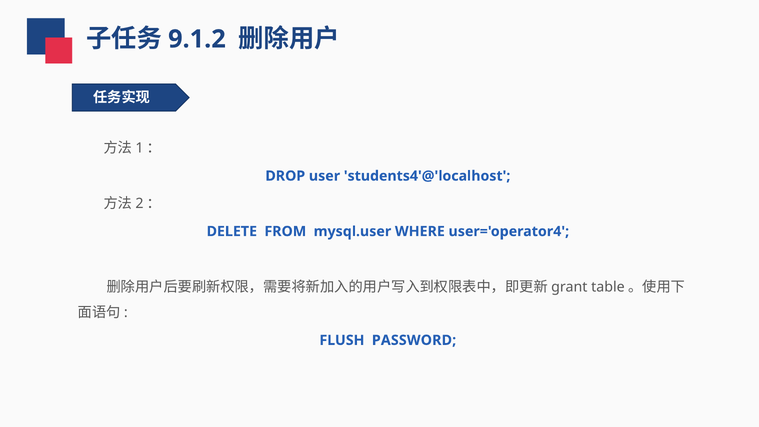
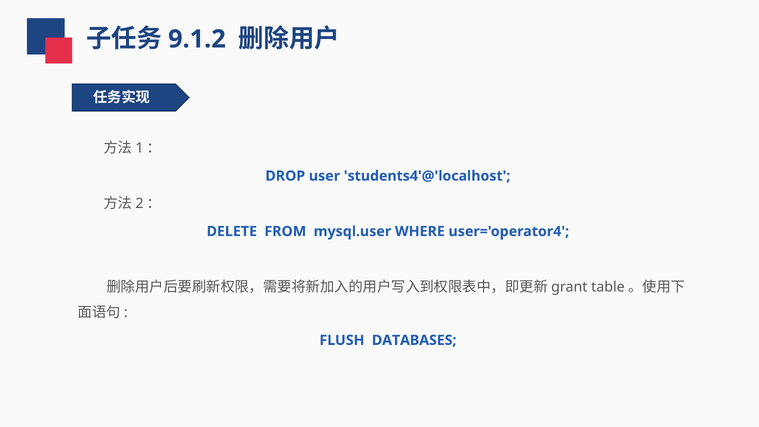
PASSWORD: PASSWORD -> DATABASES
